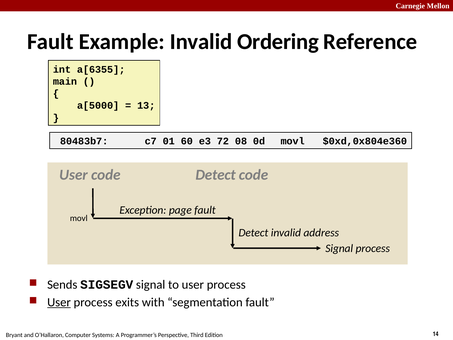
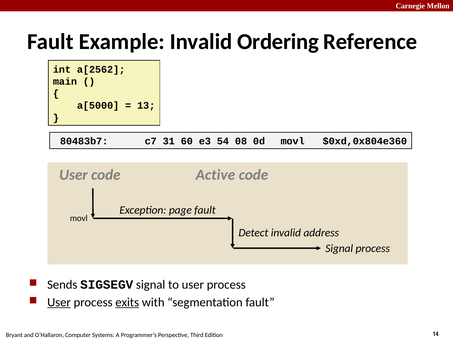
a[6355: a[6355 -> a[2562
01: 01 -> 31
72: 72 -> 54
code Detect: Detect -> Active
exits underline: none -> present
